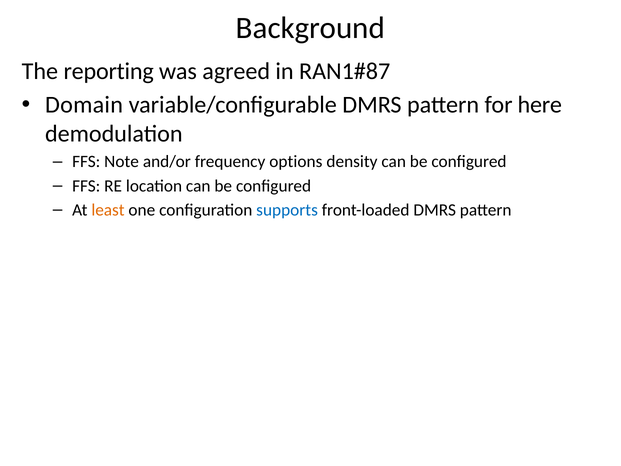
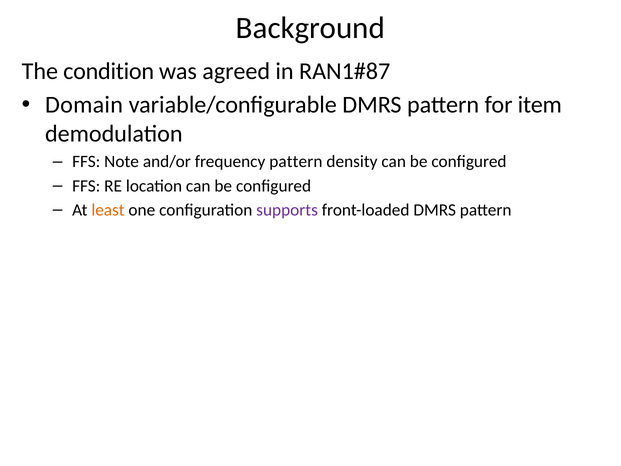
reporting: reporting -> condition
here: here -> item
frequency options: options -> pattern
supports colour: blue -> purple
